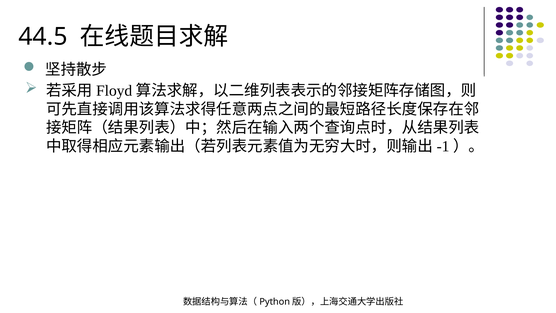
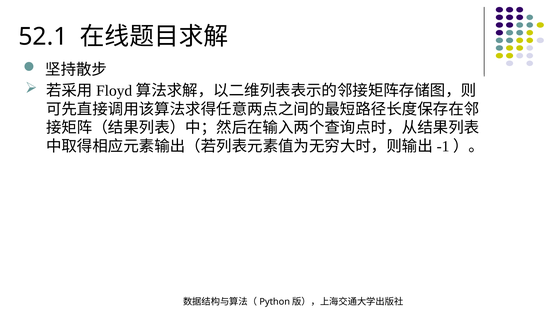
44.5: 44.5 -> 52.1
